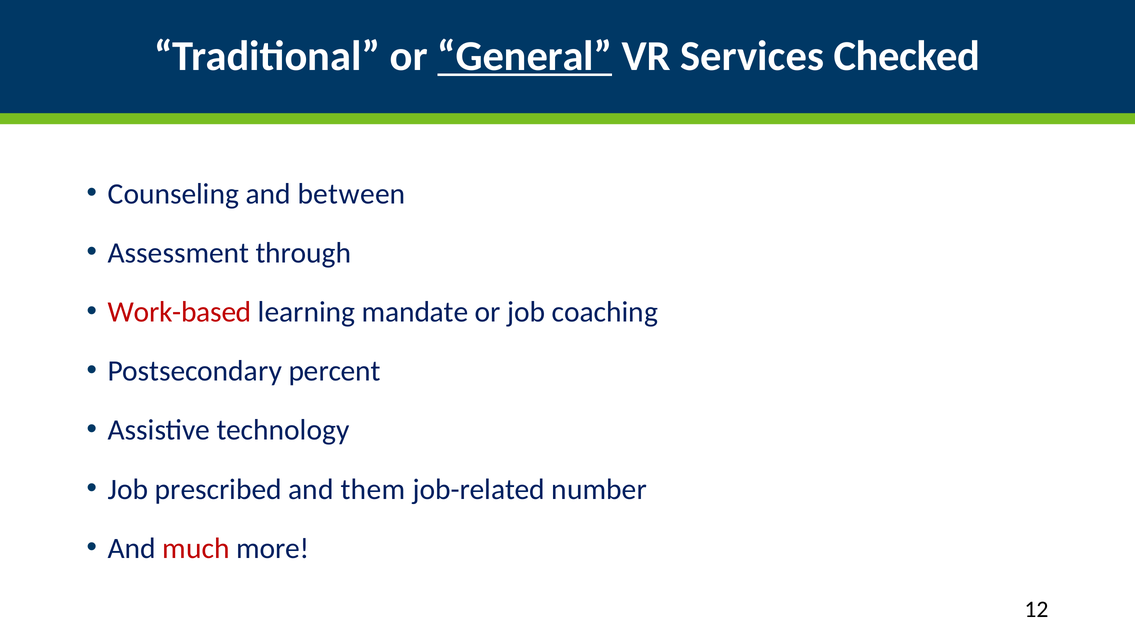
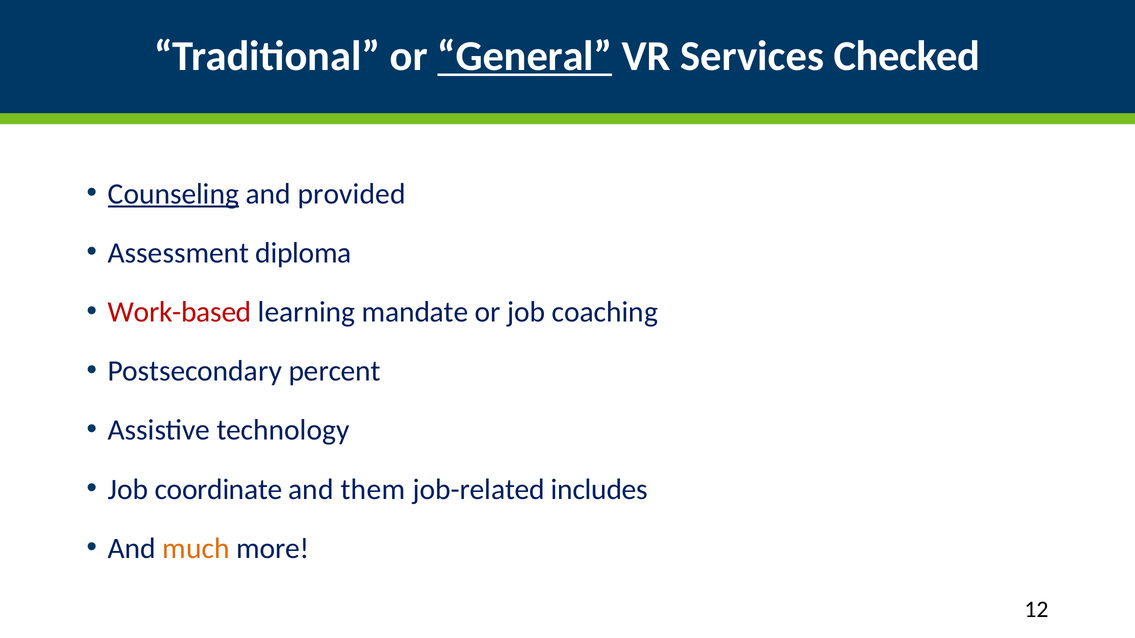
Counseling underline: none -> present
between: between -> provided
through: through -> diploma
prescribed: prescribed -> coordinate
number: number -> includes
much colour: red -> orange
